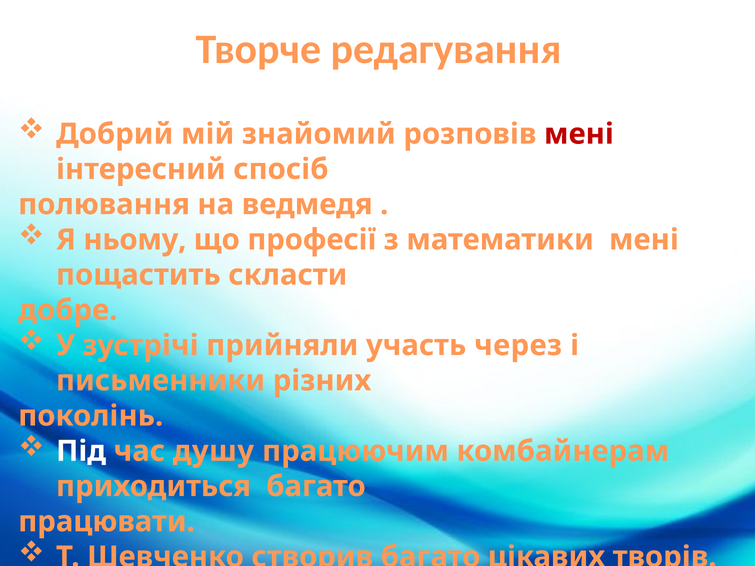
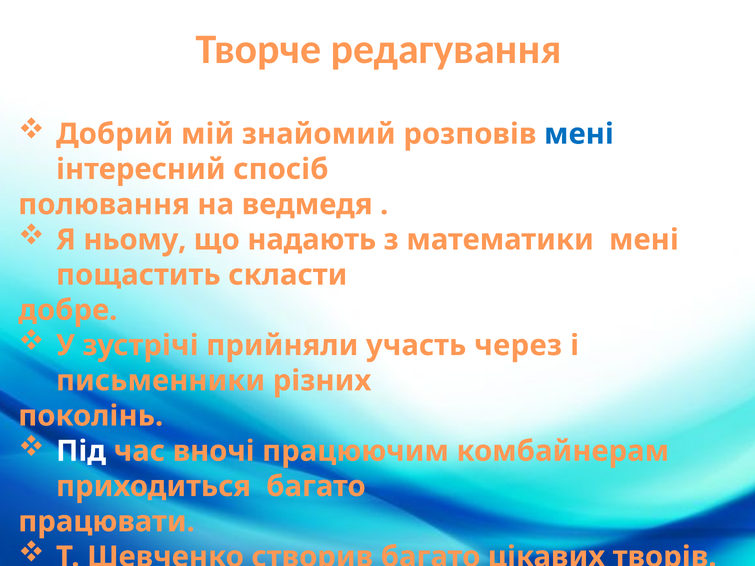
мені at (579, 134) colour: red -> blue
що професії: професії -> надають
час душу: душу -> вночі
